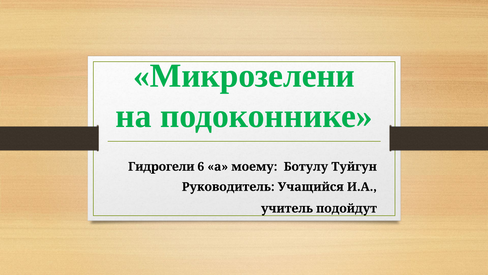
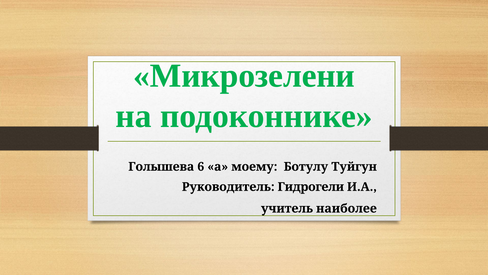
Гидрогели: Гидрогели -> Голышева
Учащийся: Учащийся -> Гидрогели
подойдут: подойдут -> наиболее
